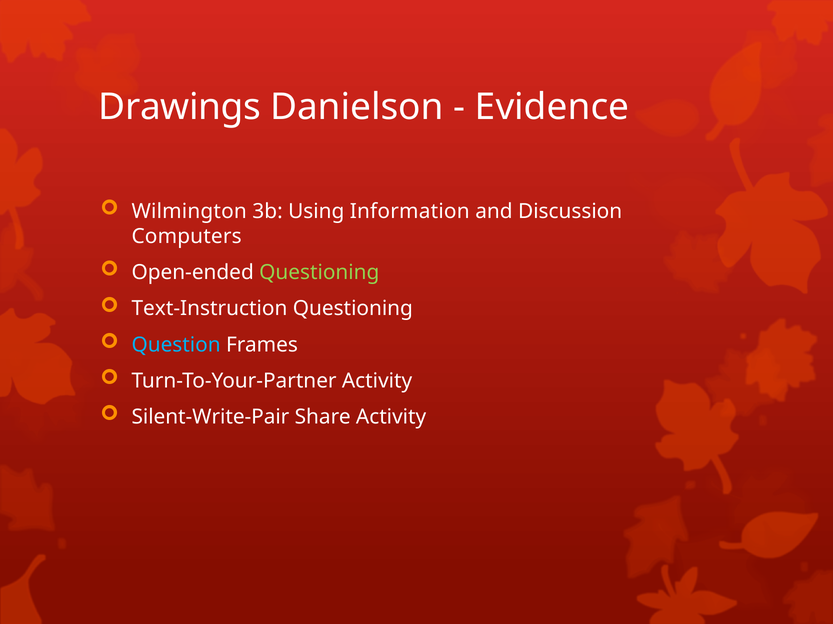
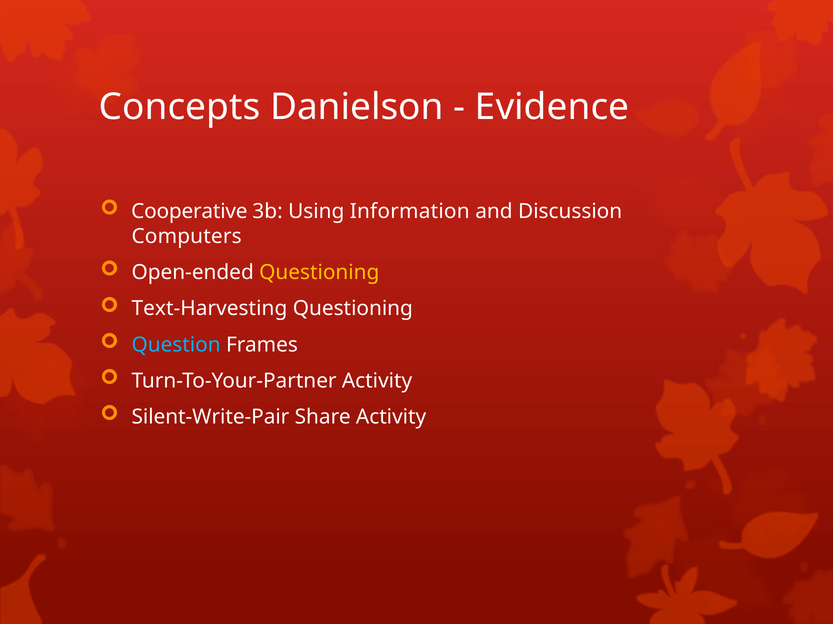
Drawings: Drawings -> Concepts
Wilmington: Wilmington -> Cooperative
Questioning at (319, 273) colour: light green -> yellow
Text-Instruction: Text-Instruction -> Text-Harvesting
